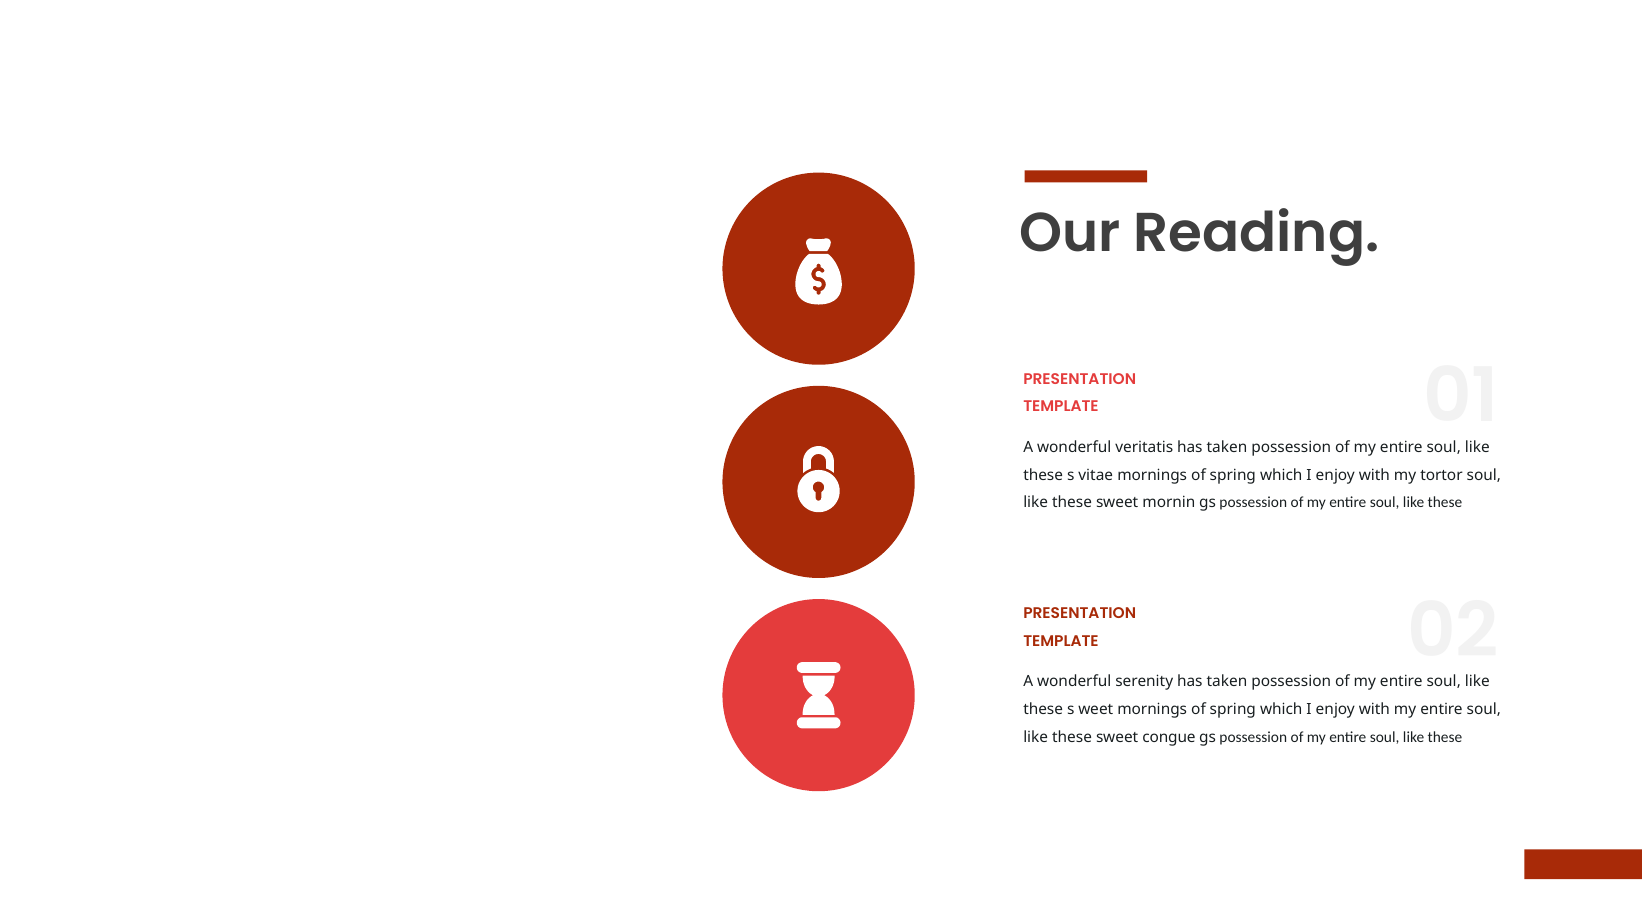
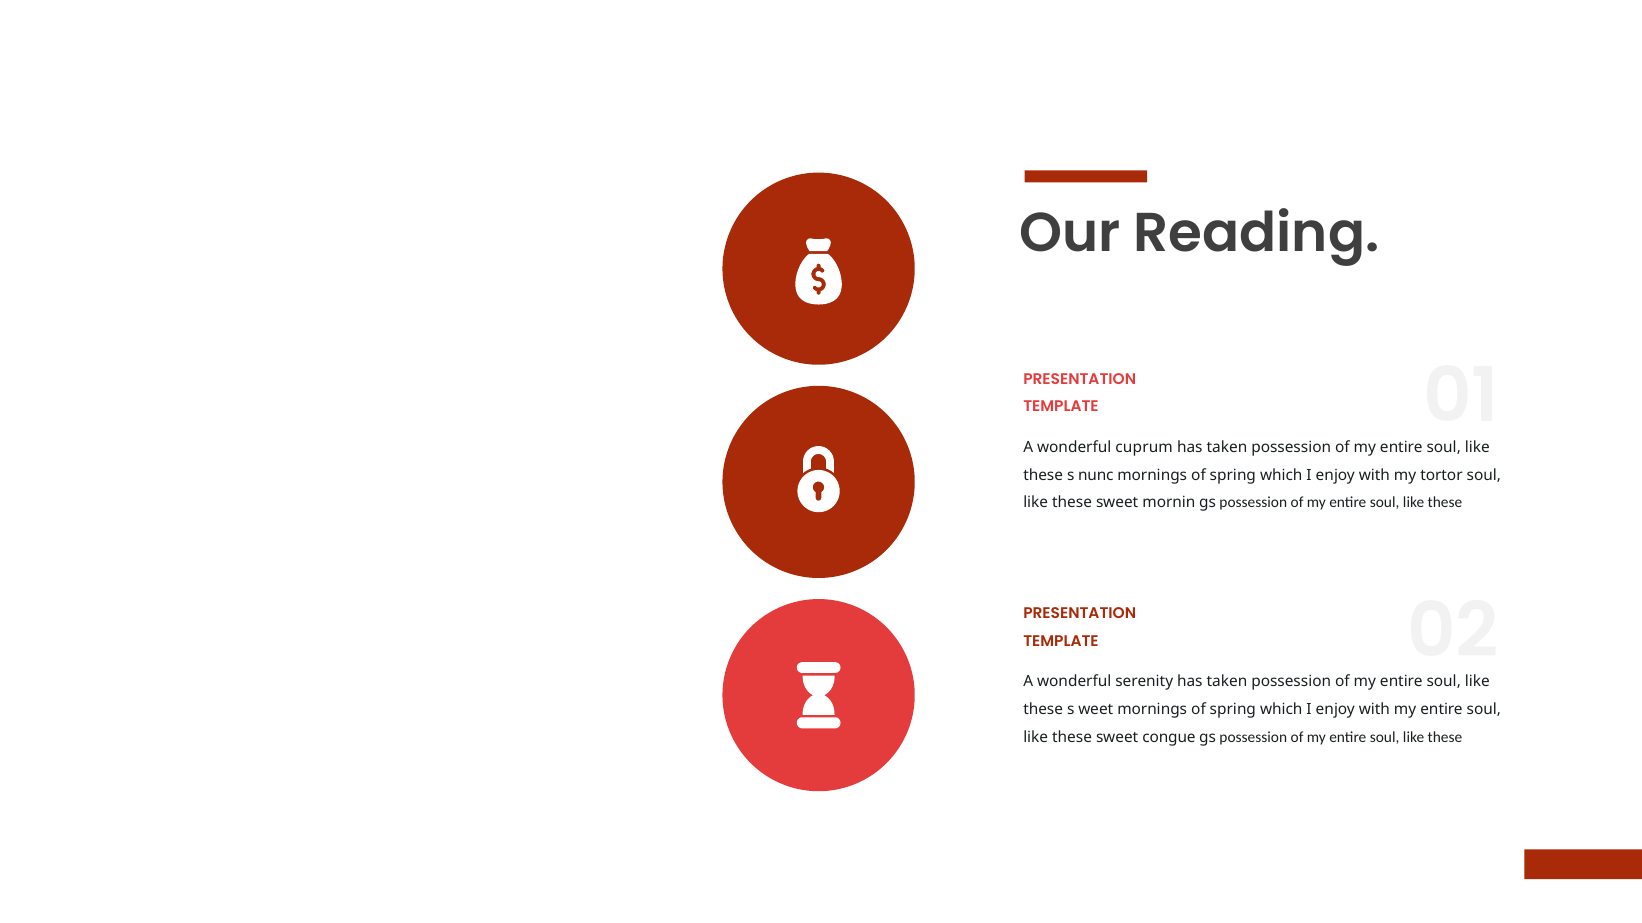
veritatis: veritatis -> cuprum
vitae: vitae -> nunc
